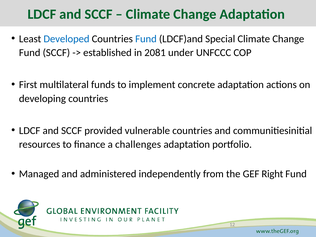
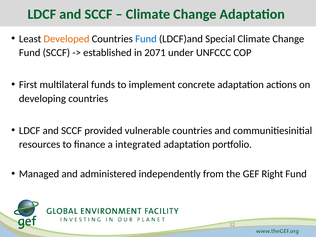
Developed colour: blue -> orange
2081: 2081 -> 2071
challenges: challenges -> integrated
